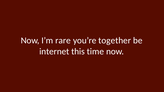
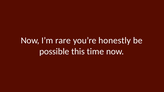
together: together -> honestly
internet: internet -> possible
